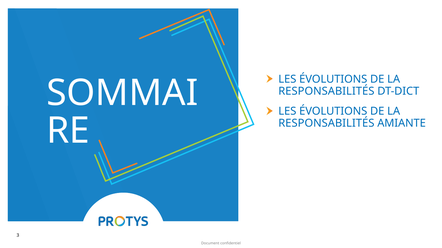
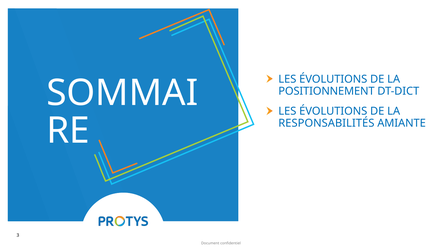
RESPONSABILITÉS at (326, 91): RESPONSABILITÉS -> POSITIONNEMENT
